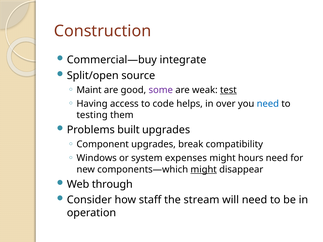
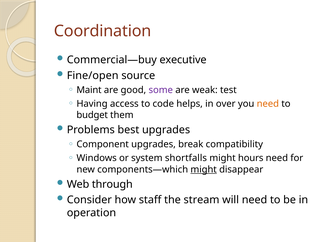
Construction: Construction -> Coordination
integrate: integrate -> executive
Split/open: Split/open -> Fine/open
test underline: present -> none
need at (268, 104) colour: blue -> orange
testing: testing -> budget
built: built -> best
expenses: expenses -> shortfalls
